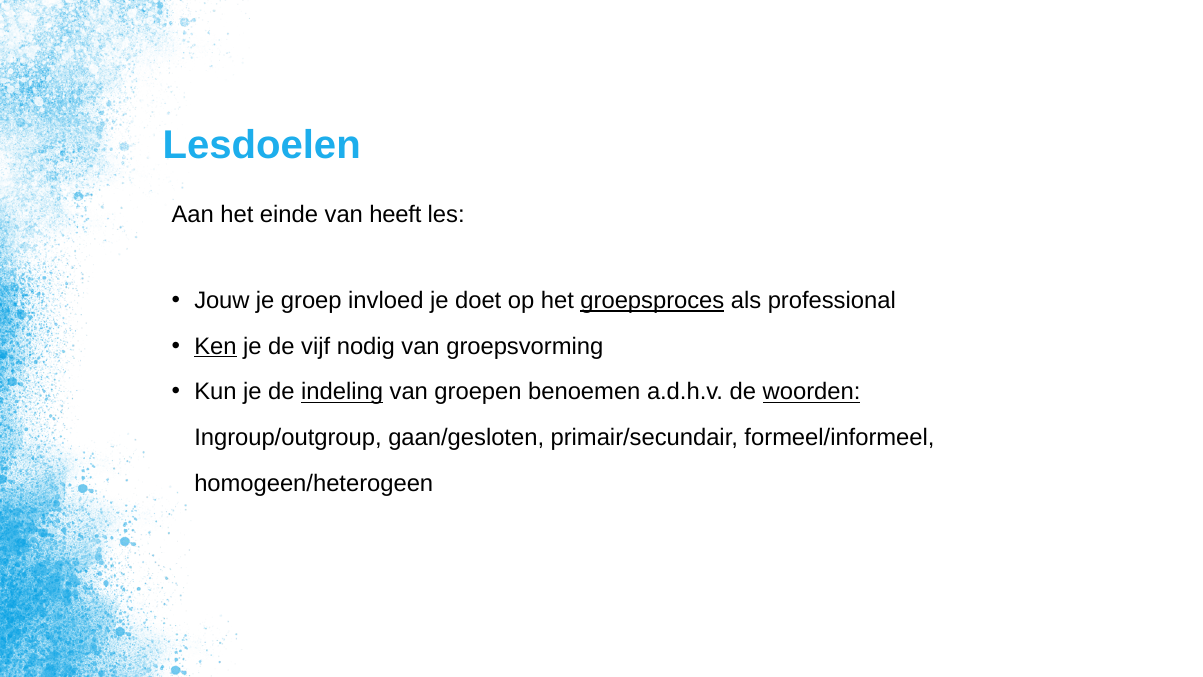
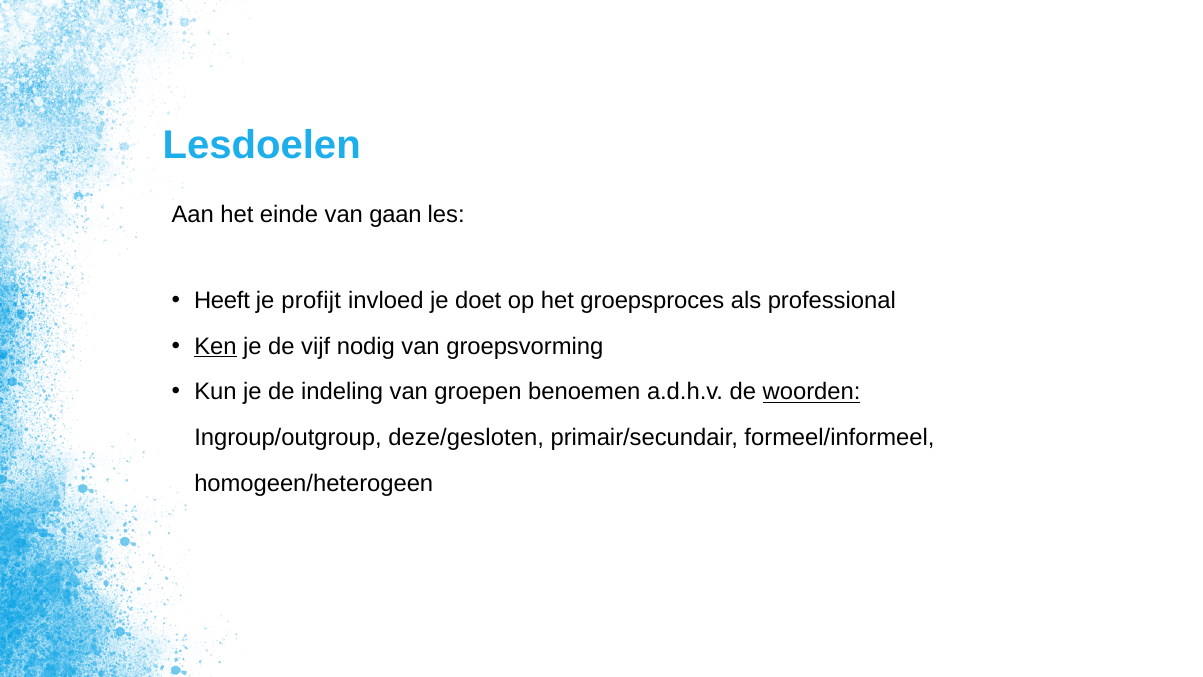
heeft: heeft -> gaan
Jouw: Jouw -> Heeft
groep: groep -> profijt
groepsproces underline: present -> none
indeling underline: present -> none
gaan/gesloten: gaan/gesloten -> deze/gesloten
